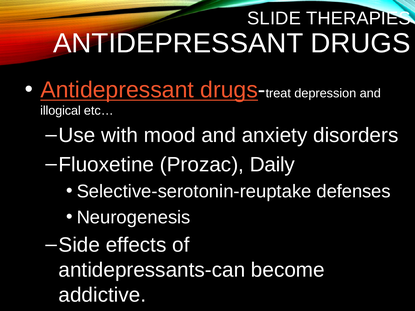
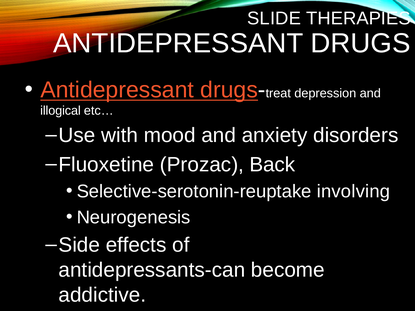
Daily: Daily -> Back
defenses: defenses -> involving
